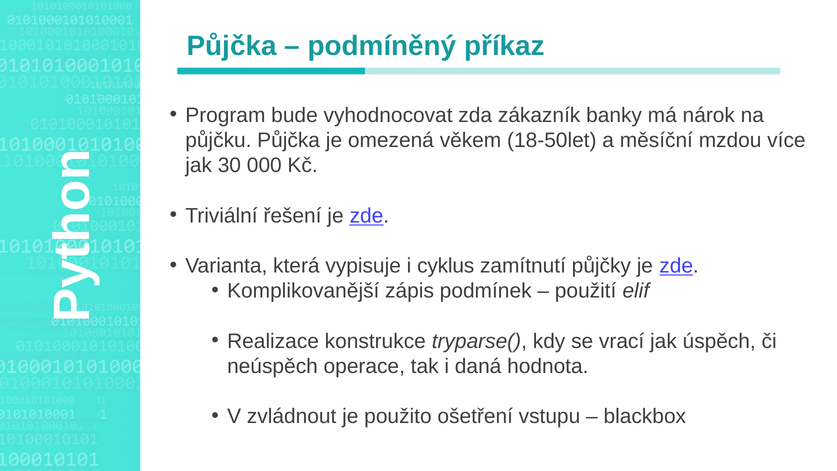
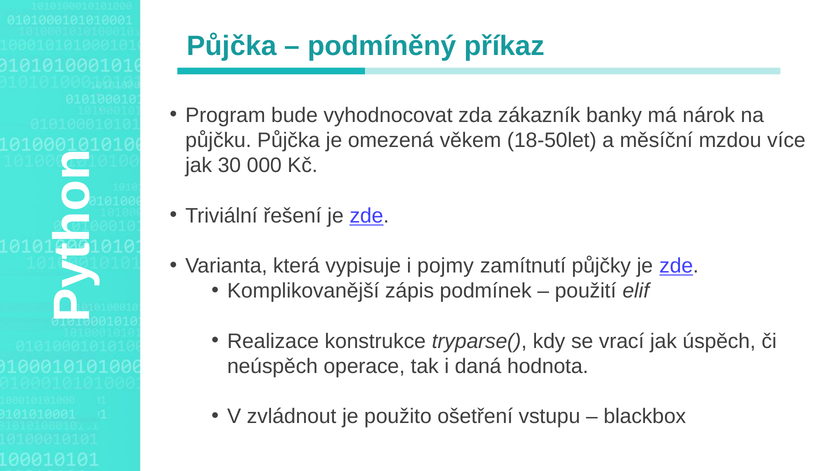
cyklus: cyklus -> pojmy
